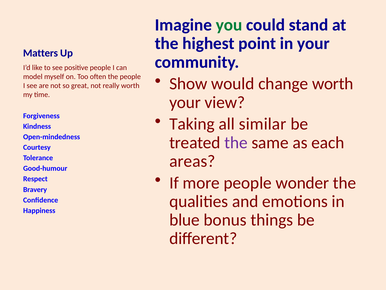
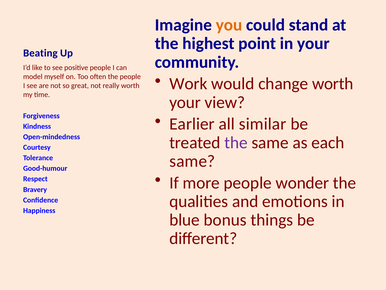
you colour: green -> orange
Matters: Matters -> Beating
Show: Show -> Work
Taking: Taking -> Earlier
areas at (192, 161): areas -> same
